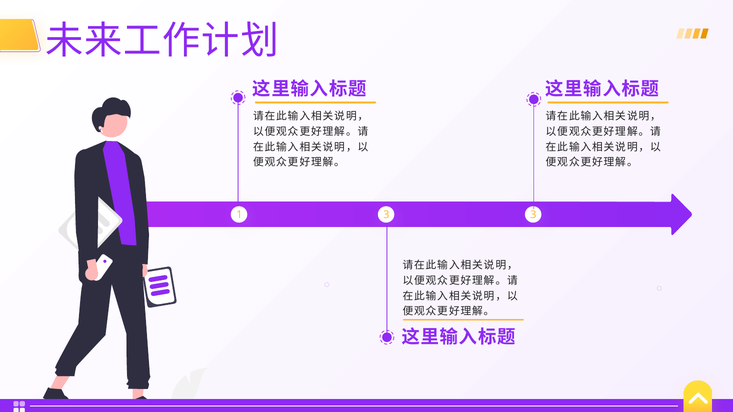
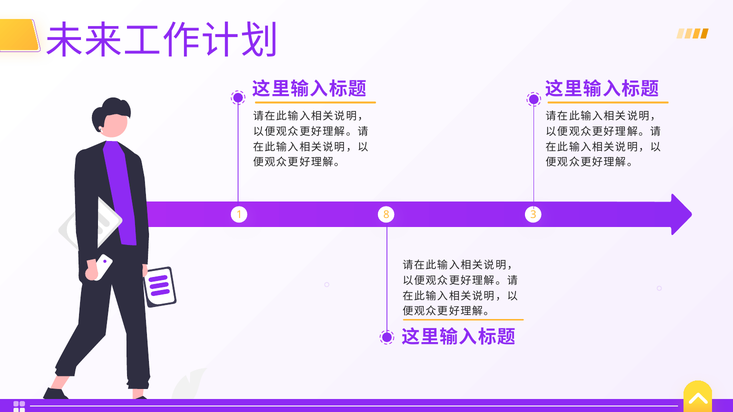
1 3: 3 -> 8
